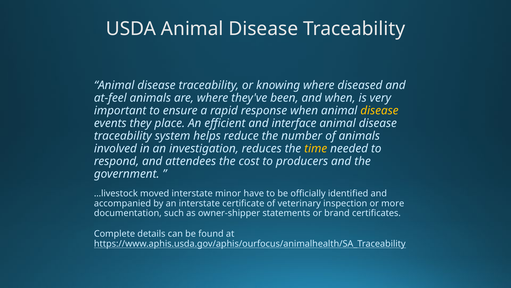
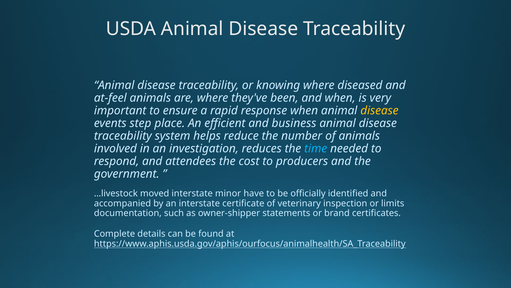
they: they -> step
interface: interface -> business
time colour: yellow -> light blue
more: more -> limits
